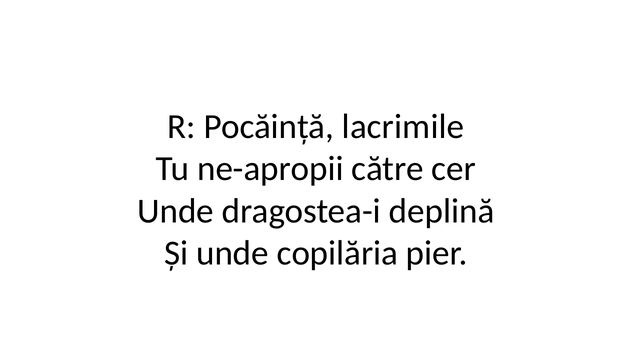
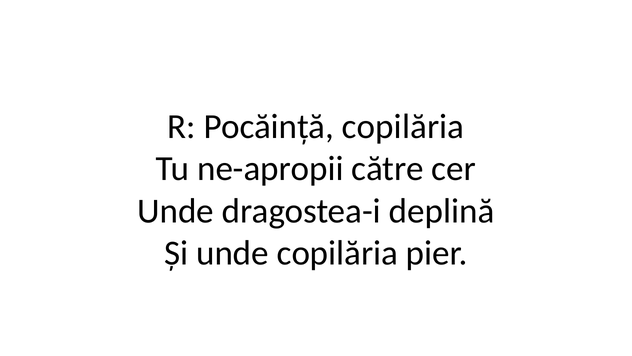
Pocăință lacrimile: lacrimile -> copilăria
